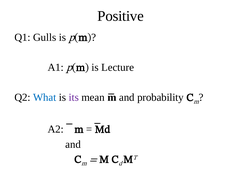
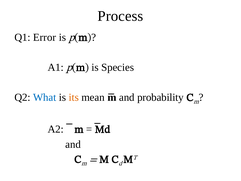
Positive: Positive -> Process
Gulls: Gulls -> Error
Lecture: Lecture -> Species
its colour: purple -> orange
